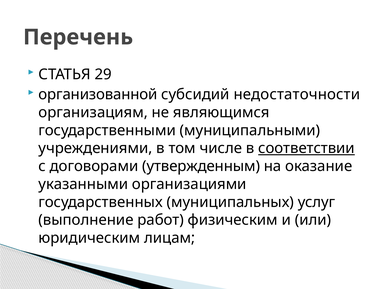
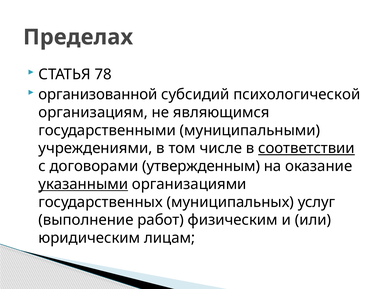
Перечень: Перечень -> Пределах
29: 29 -> 78
недостаточности: недостаточности -> психологической
указанными underline: none -> present
